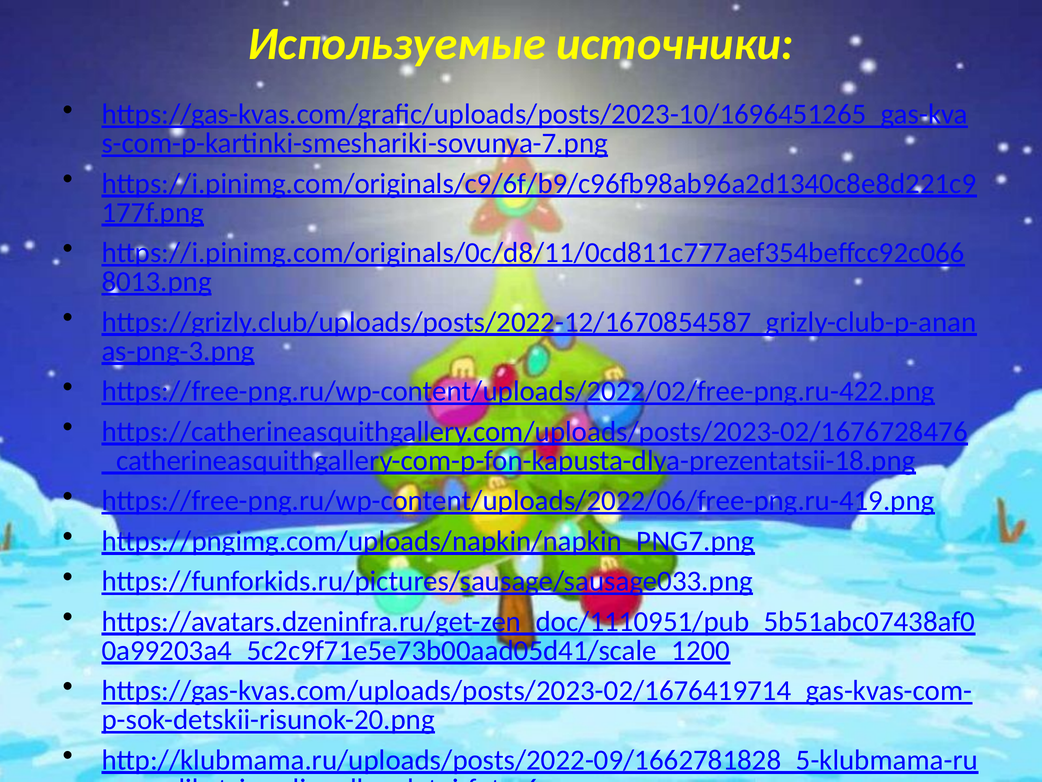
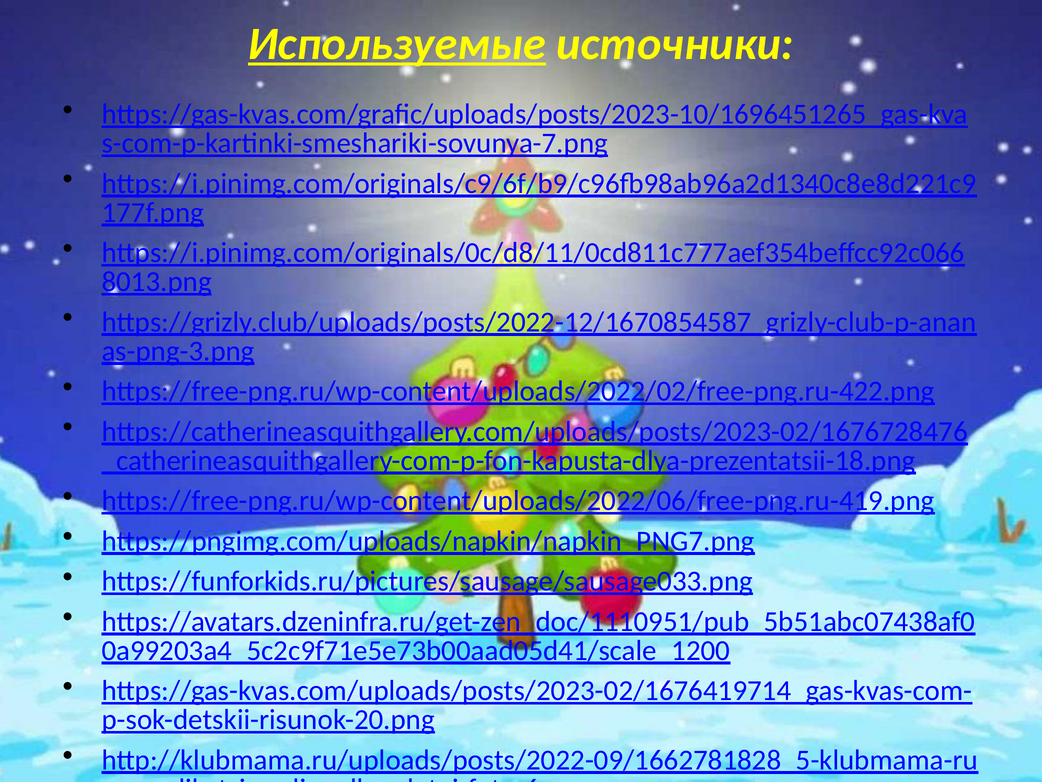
Используемые underline: none -> present
